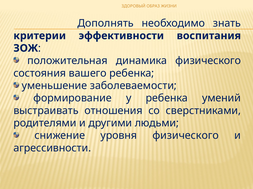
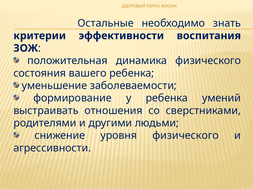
Дополнять: Дополнять -> Остальные
